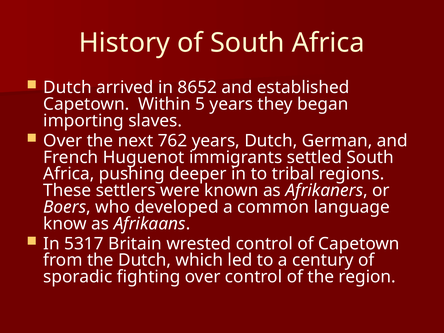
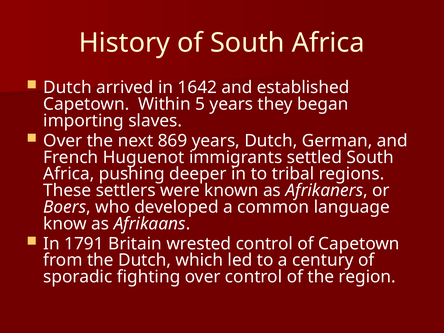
8652: 8652 -> 1642
762: 762 -> 869
5317: 5317 -> 1791
